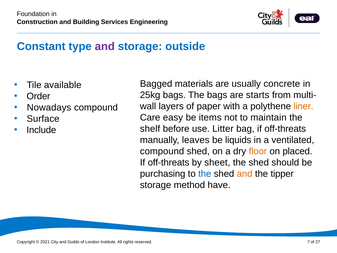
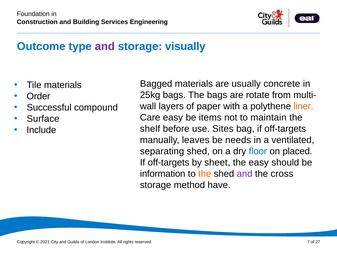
Constant: Constant -> Outcome
outside: outside -> visually
Tile available: available -> materials
starts: starts -> rotate
Nowadays: Nowadays -> Successful
Litter: Litter -> Sites
bag if off-threats: off-threats -> off-targets
liquids: liquids -> needs
compound at (162, 151): compound -> separating
floor colour: orange -> blue
off-threats at (169, 162): off-threats -> off-targets
shed at (259, 162): shed -> easy
purchasing: purchasing -> information
the at (205, 174) colour: blue -> orange
and at (245, 174) colour: orange -> purple
tipper: tipper -> cross
